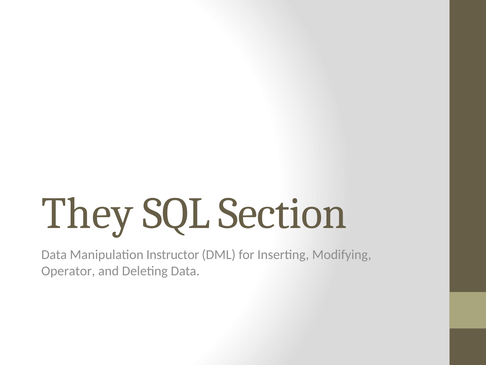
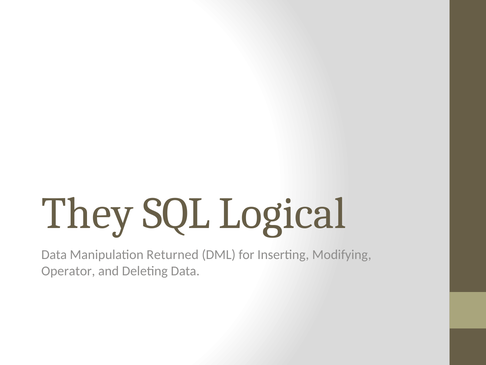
Section: Section -> Logical
Instructor: Instructor -> Returned
